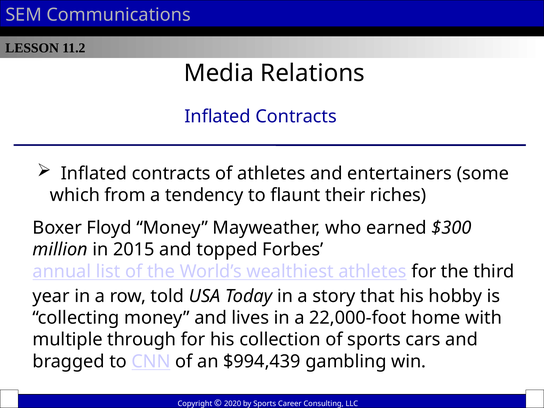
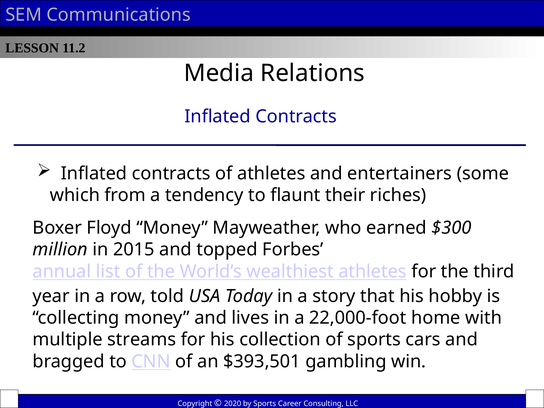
through: through -> streams
$994,439: $994,439 -> $393,501
